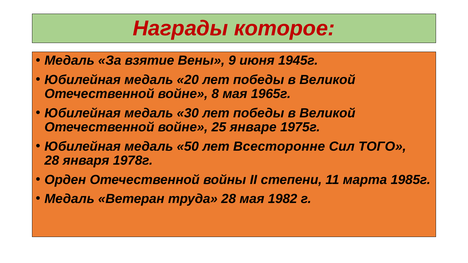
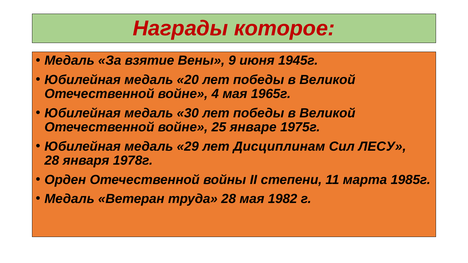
8: 8 -> 4
50: 50 -> 29
Всесторонне: Всесторонне -> Дисциплинам
ТОГО: ТОГО -> ЛЕСУ
